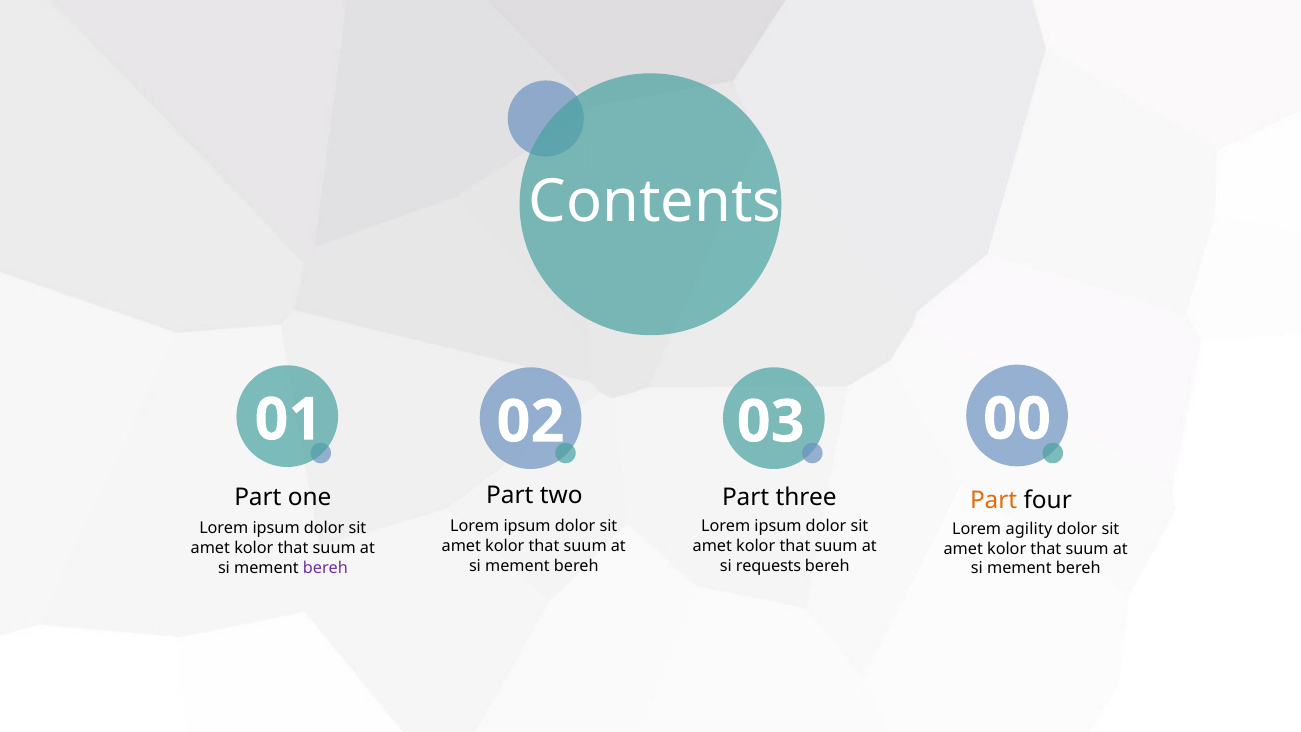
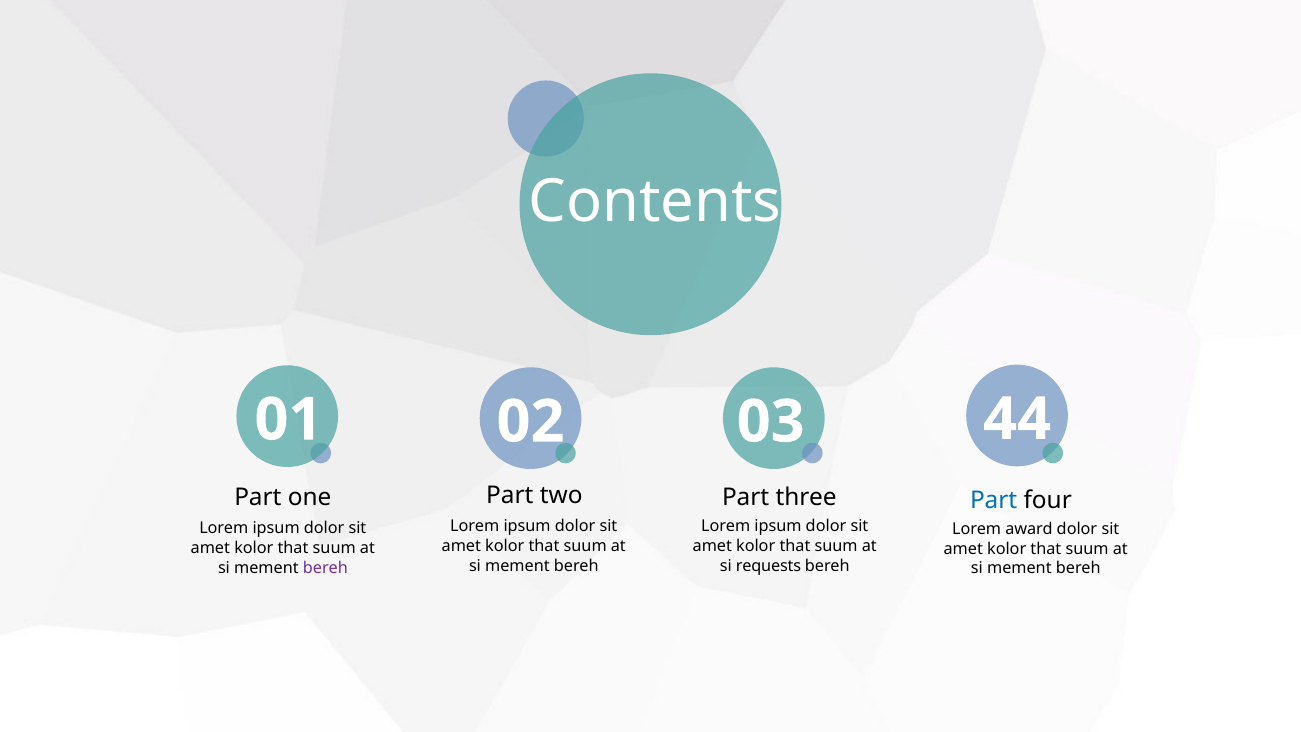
00: 00 -> 44
Part at (994, 500) colour: orange -> blue
agility: agility -> award
